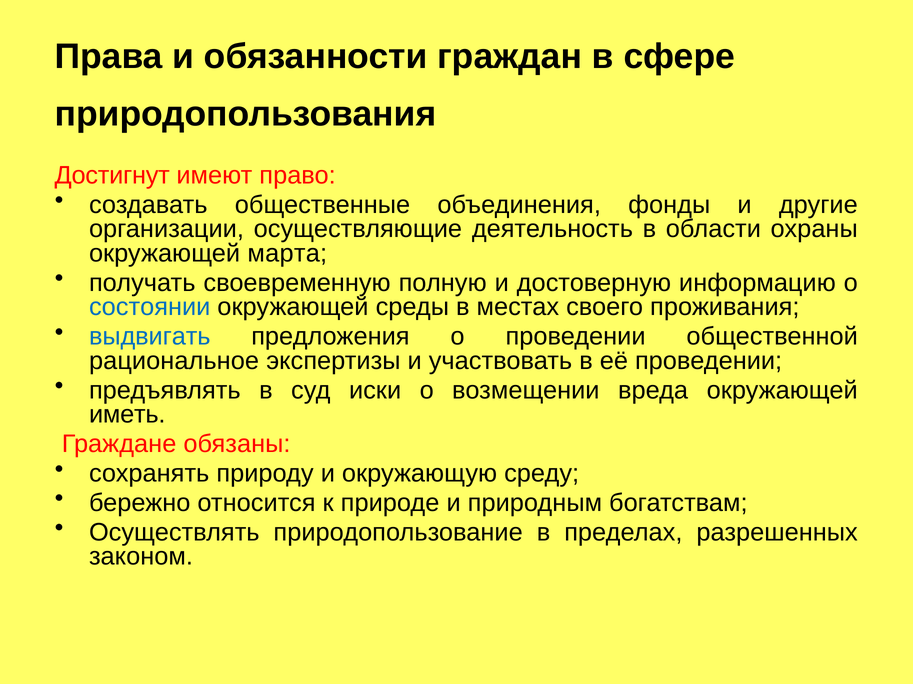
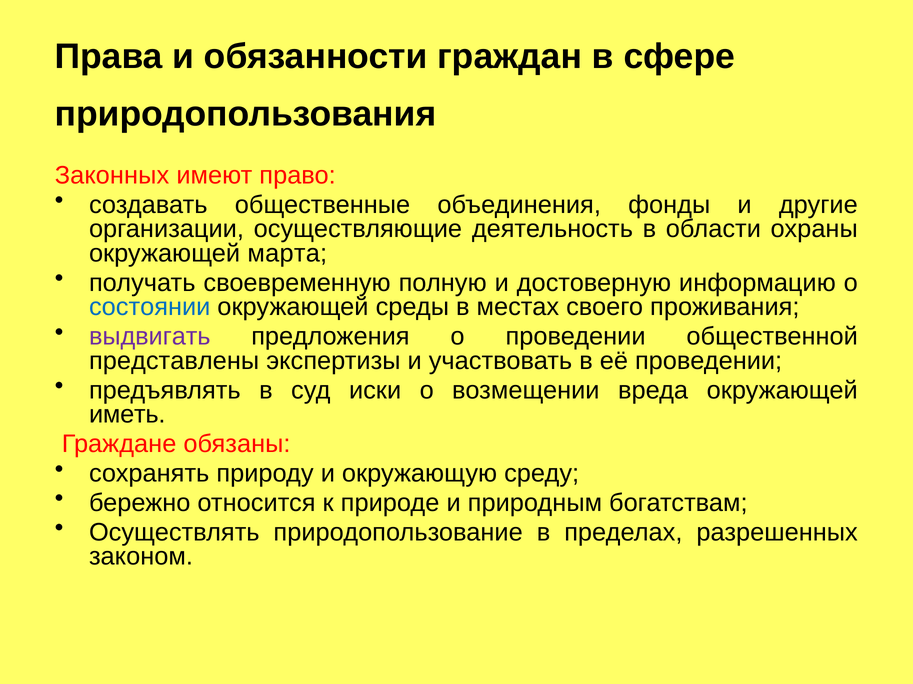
Достигнут: Достигнут -> Законных
выдвигать colour: blue -> purple
рациональное: рациональное -> представлены
